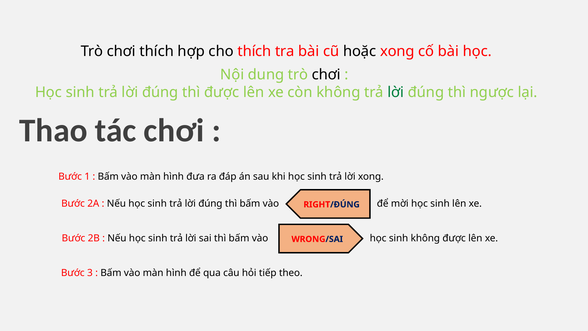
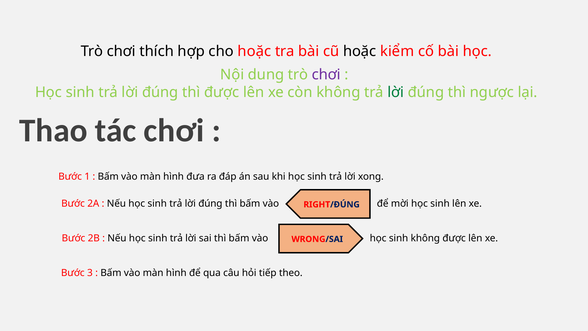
cho thích: thích -> hoặc
hoặc xong: xong -> kiểm
chơi at (326, 75) colour: black -> purple
